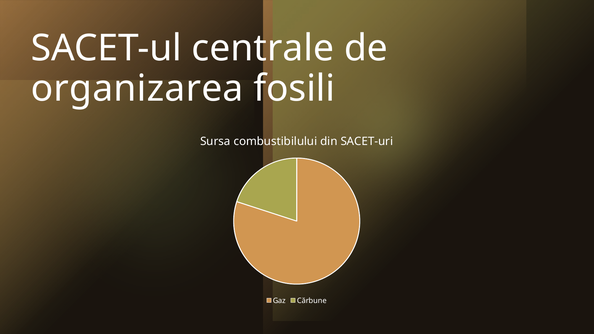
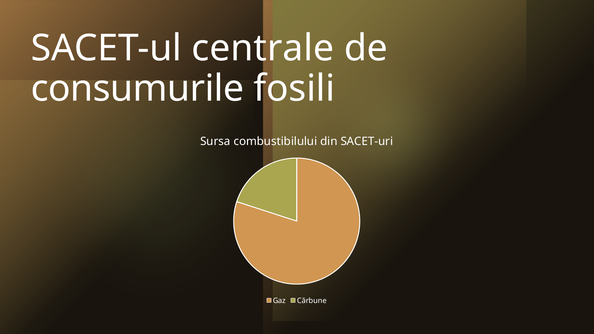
organizarea: organizarea -> consumurile
